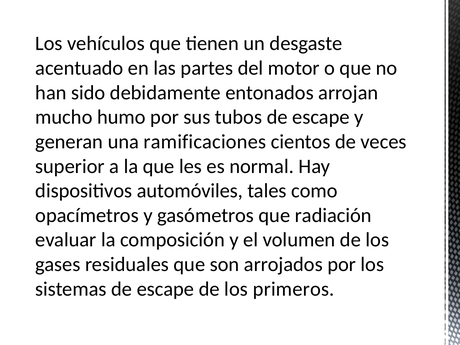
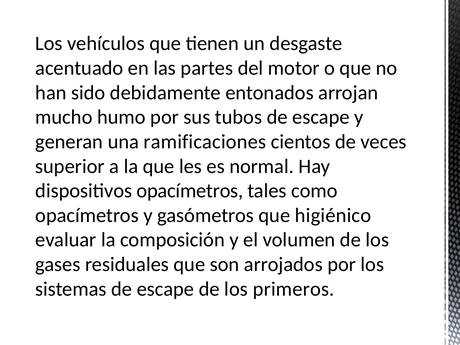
dispositivos automóviles: automóviles -> opacímetros
radiación: radiación -> higiénico
